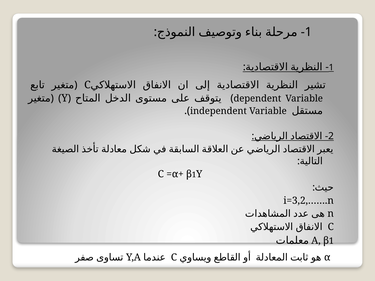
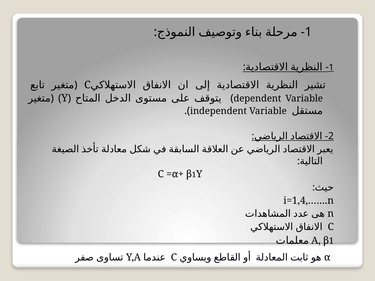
i=3,2,…….n: i=3,2,…….n -> i=1,4,…….n
